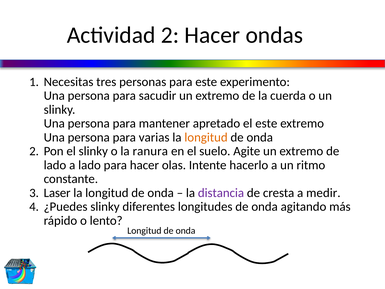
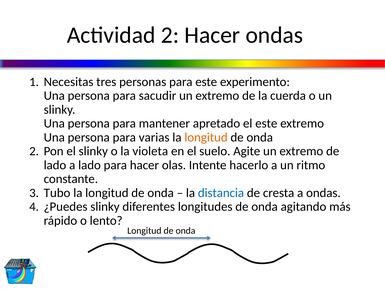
ranura: ranura -> violeta
Laser: Laser -> Tubo
distancia colour: purple -> blue
a medir: medir -> ondas
